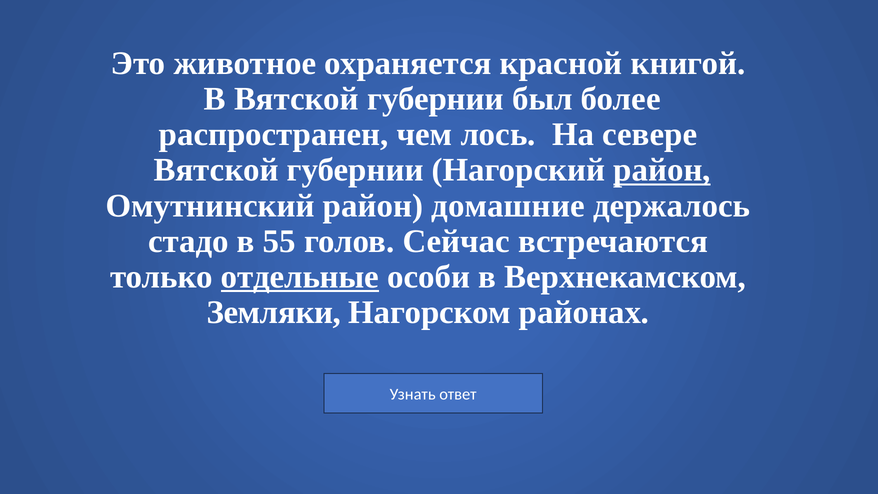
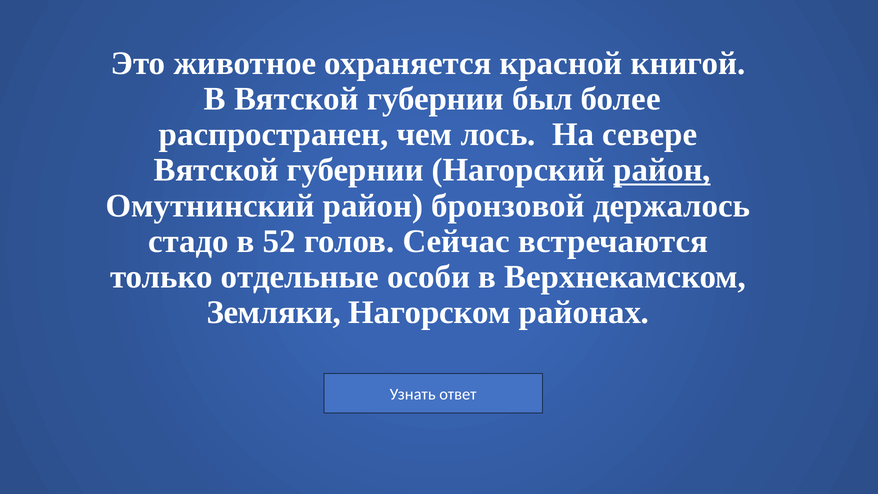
домашние: домашние -> бронзовой
55: 55 -> 52
отдельные underline: present -> none
